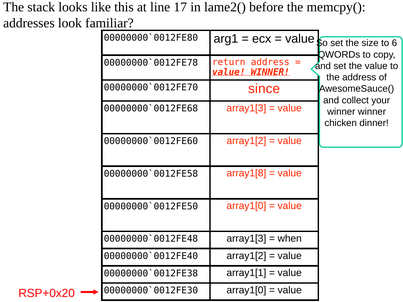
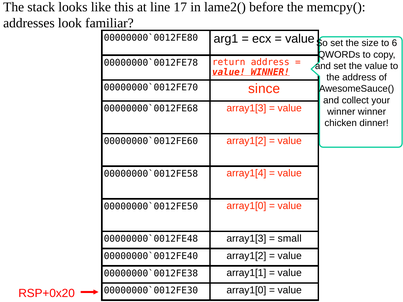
array1[8: array1[8 -> array1[4
when: when -> small
